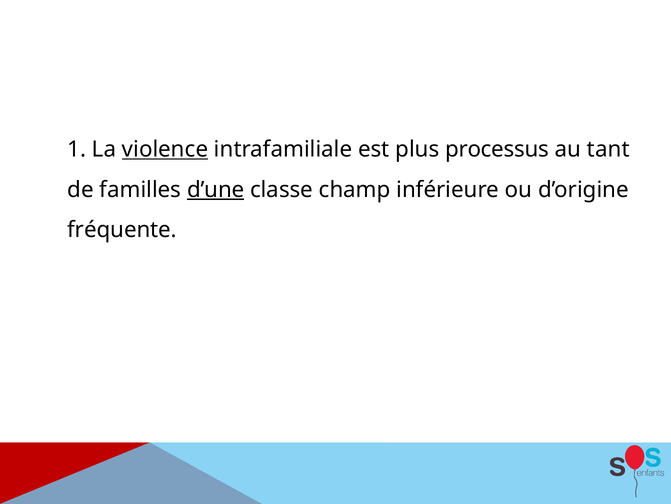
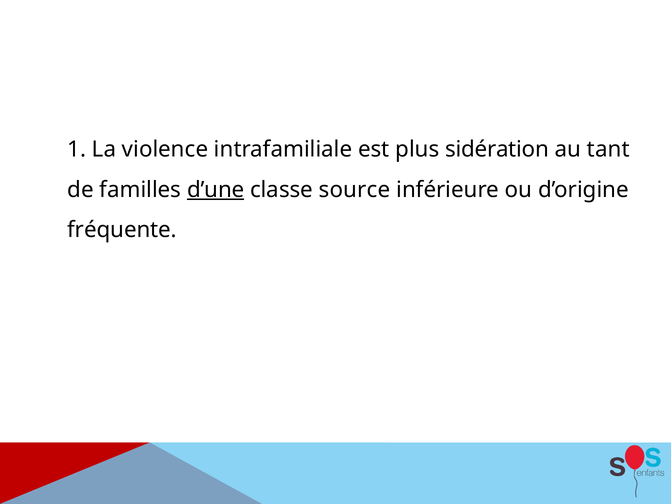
violence underline: present -> none
processus: processus -> sidération
champ: champ -> source
